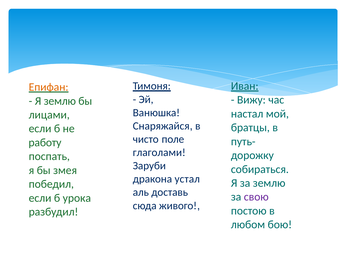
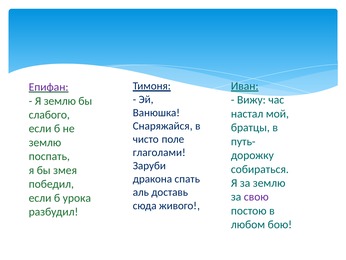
Епифан colour: orange -> purple
лицами: лицами -> слабого
работу at (45, 142): работу -> землю
устал: устал -> спать
